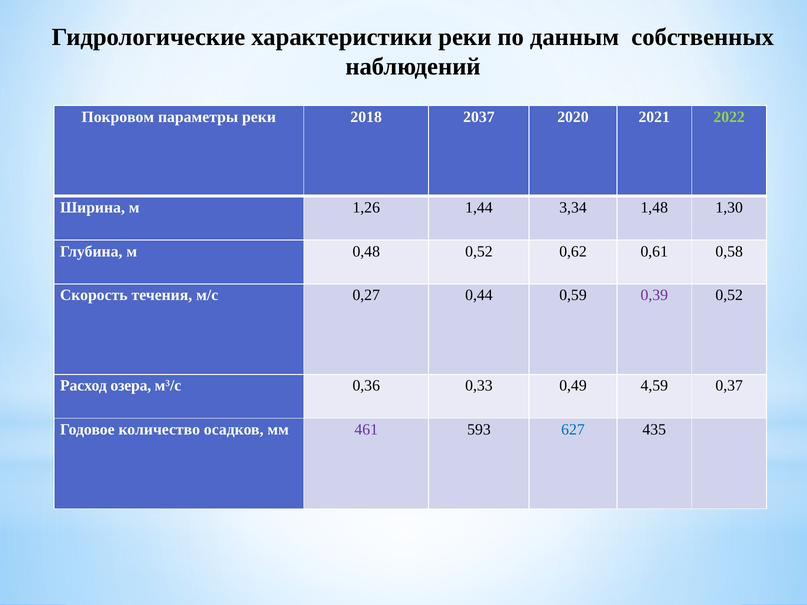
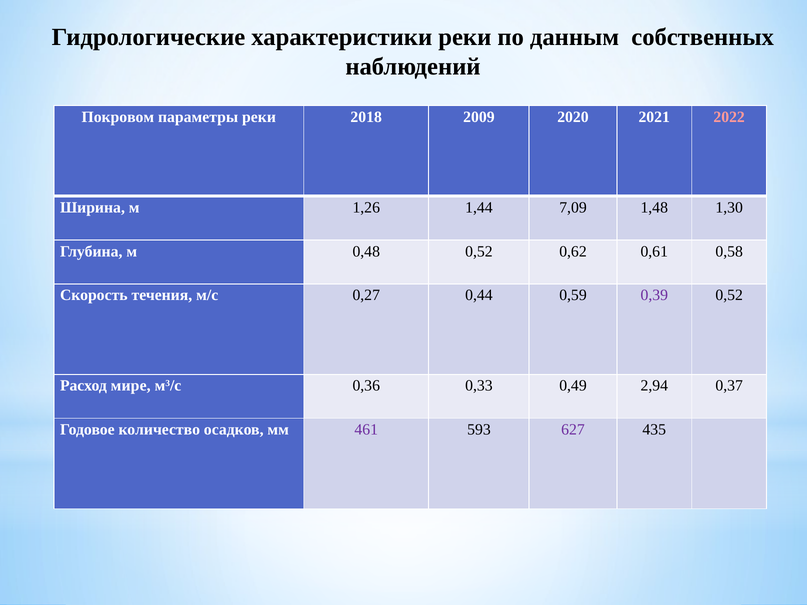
2037: 2037 -> 2009
2022 colour: light green -> pink
3,34: 3,34 -> 7,09
озера: озера -> мире
4,59: 4,59 -> 2,94
627 colour: blue -> purple
